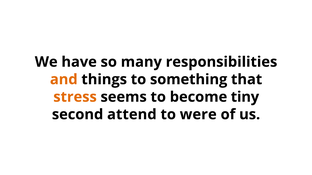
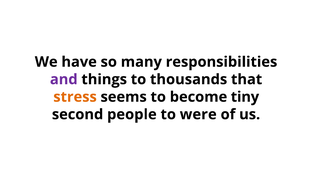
and colour: orange -> purple
something: something -> thousands
attend: attend -> people
